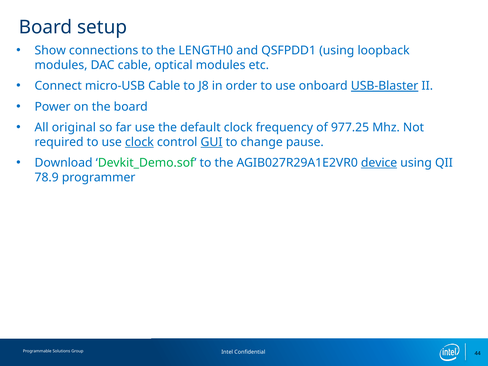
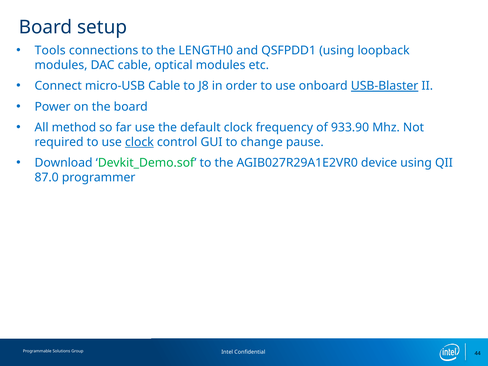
Show: Show -> Tools
original: original -> method
977.25: 977.25 -> 933.90
GUI underline: present -> none
device underline: present -> none
78.9: 78.9 -> 87.0
